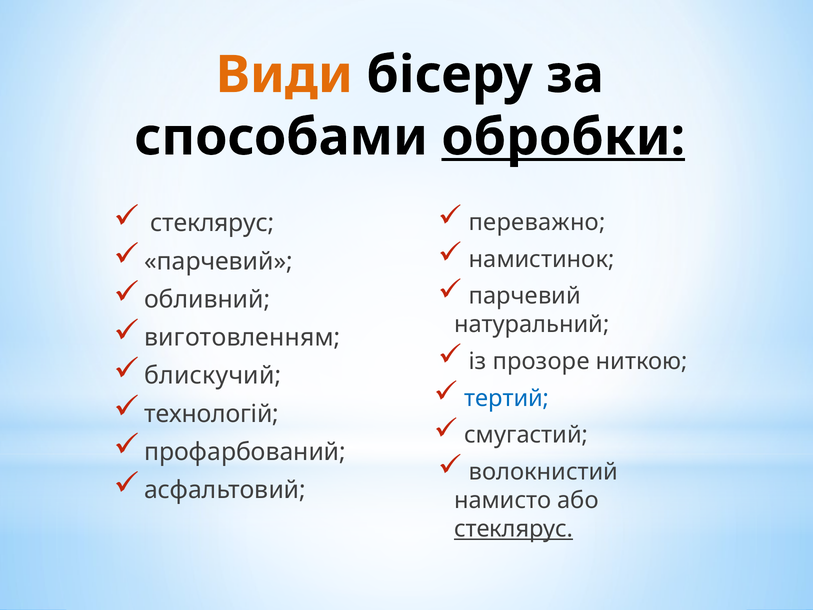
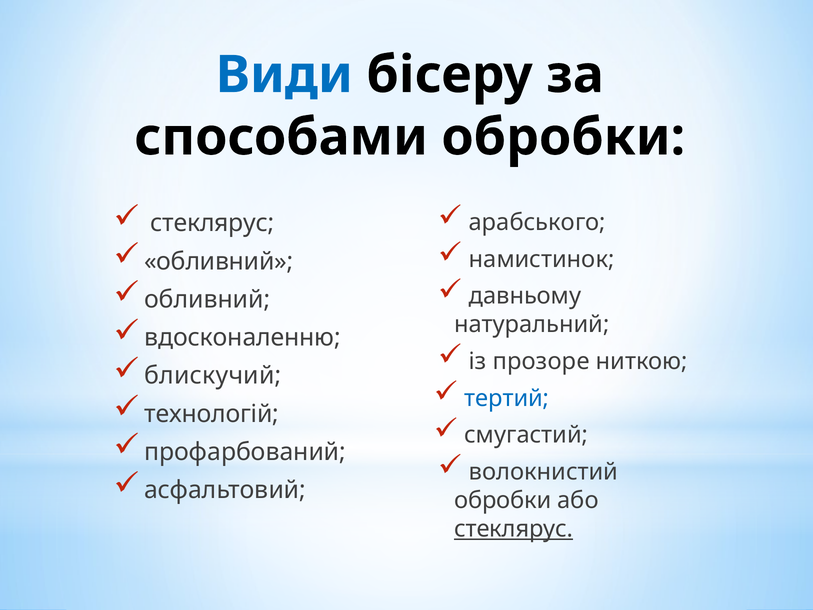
Види colour: orange -> blue
обробки at (563, 137) underline: present -> none
переважно: переважно -> арабського
парчевий at (219, 261): парчевий -> обливний
парчевий at (525, 296): парчевий -> давньому
виготовленням: виготовленням -> вдосконаленню
намисто at (503, 500): намисто -> обробки
